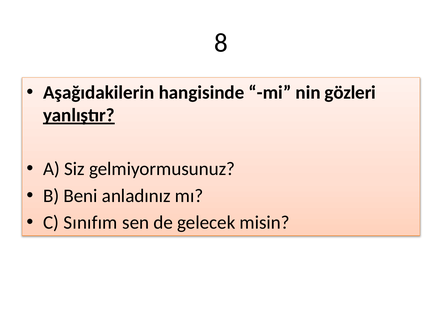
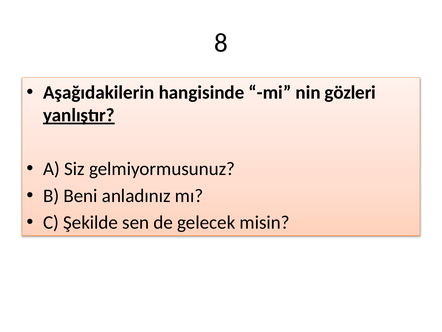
Sınıfım: Sınıfım -> Şekilde
